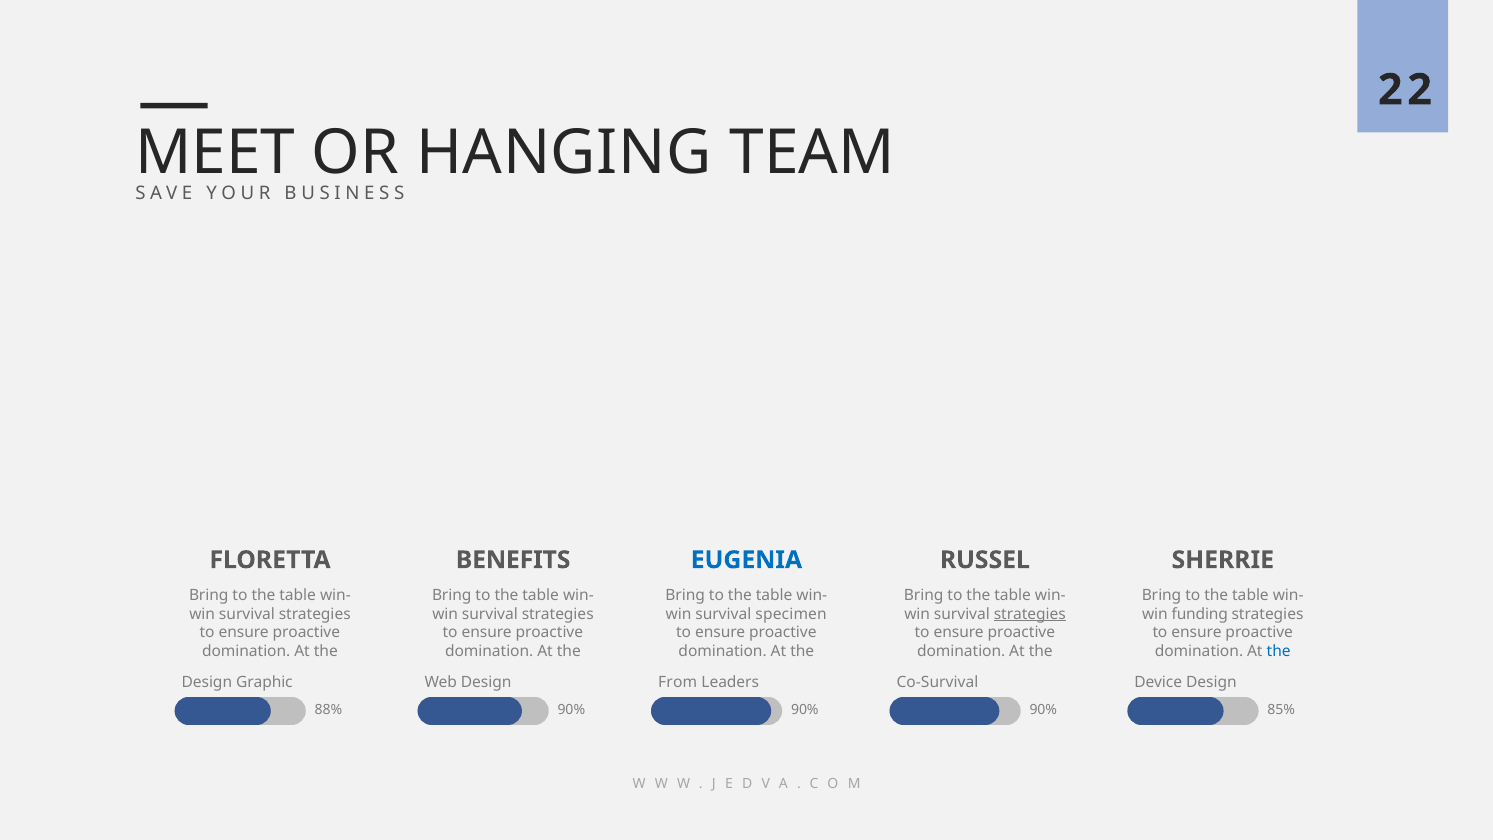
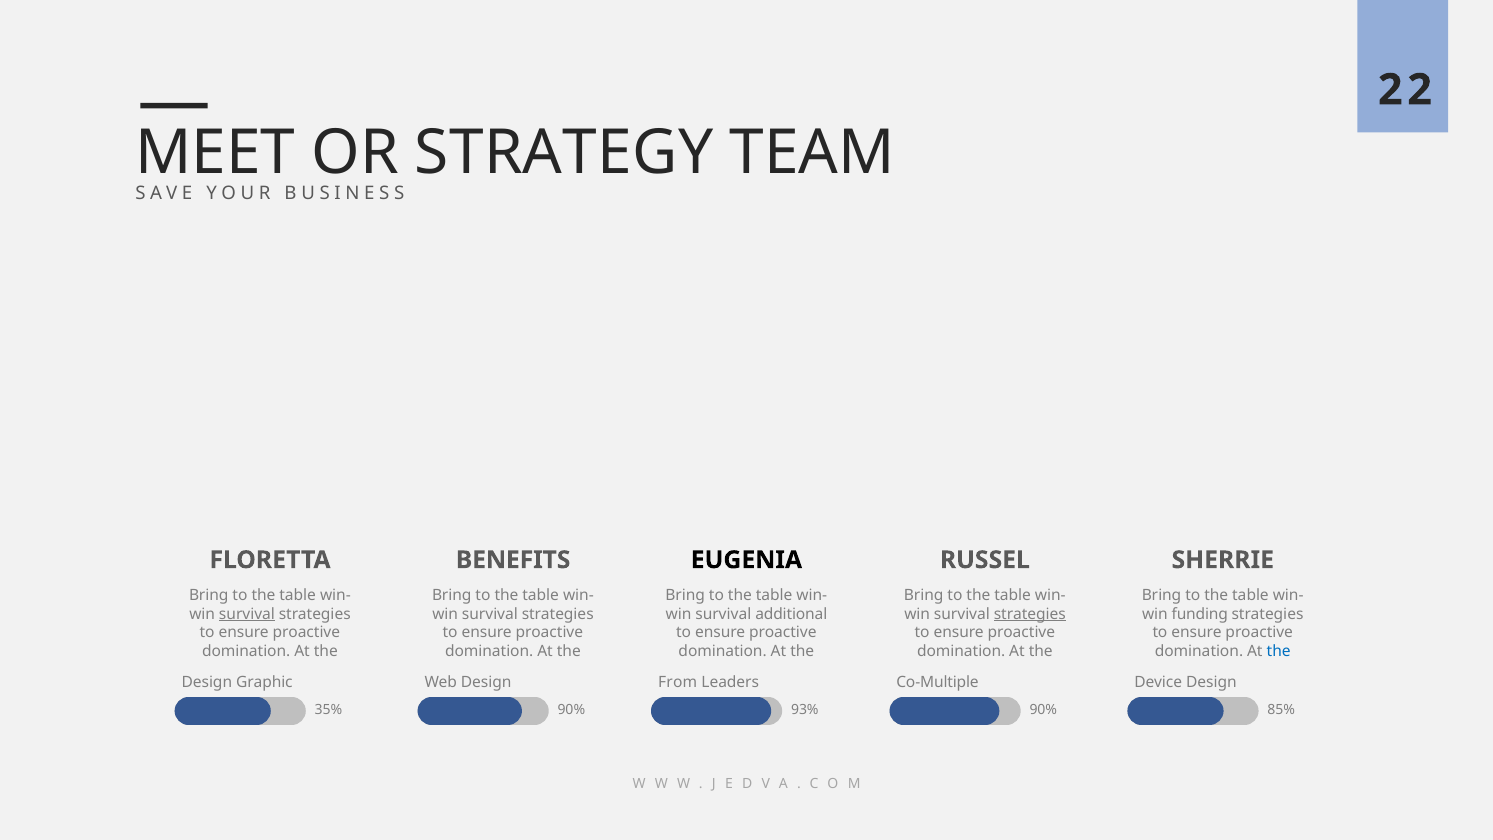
HANGING: HANGING -> STRATEGY
EUGENIA colour: blue -> black
survival at (247, 614) underline: none -> present
specimen: specimen -> additional
Co-Survival: Co-Survival -> Co-Multiple
88%: 88% -> 35%
90% at (805, 710): 90% -> 93%
